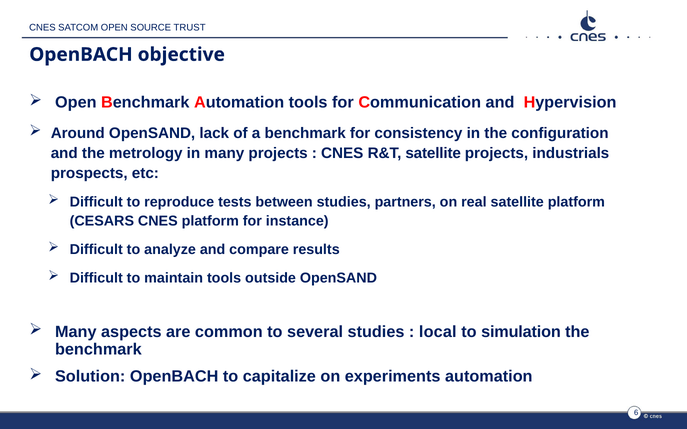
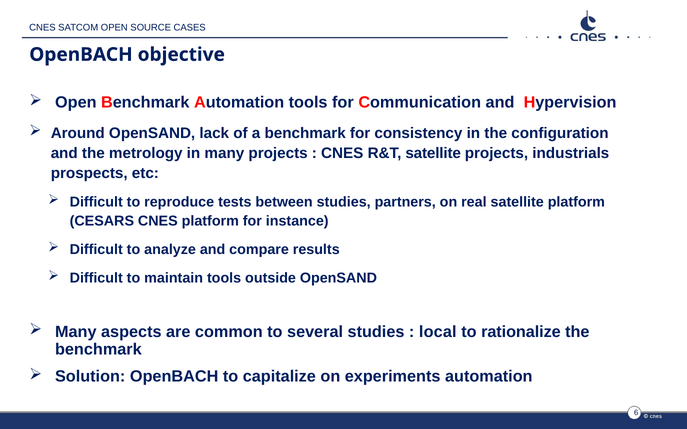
TRUST: TRUST -> CASES
simulation: simulation -> rationalize
